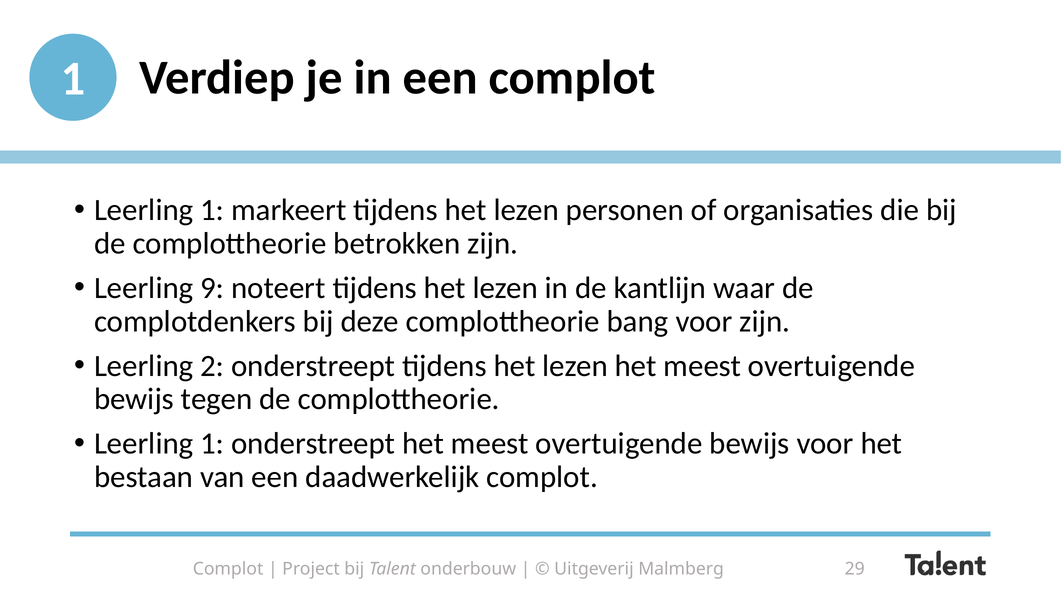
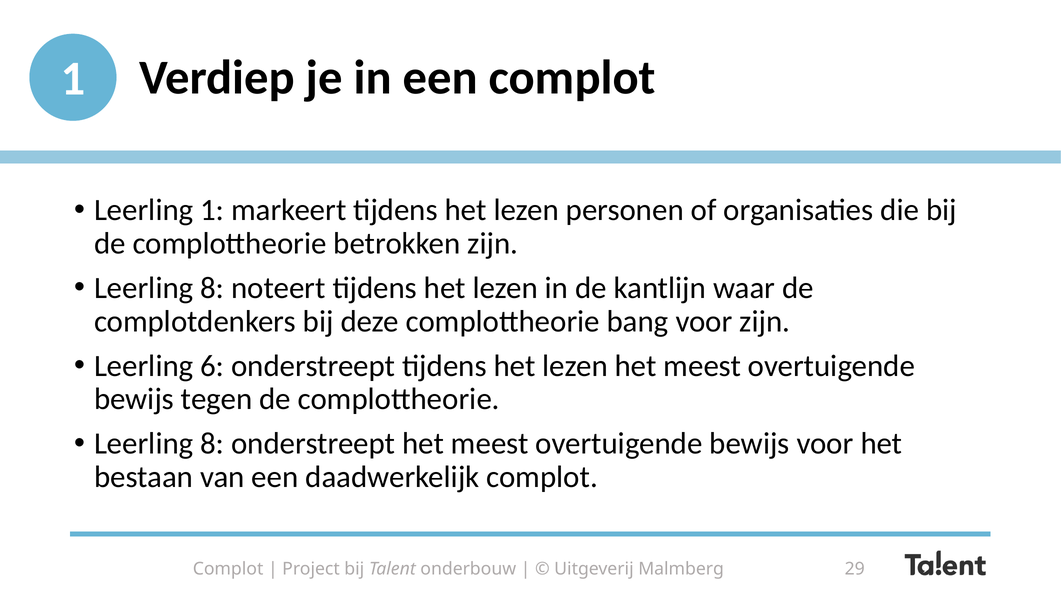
9 at (212, 288): 9 -> 8
2: 2 -> 6
1 at (212, 443): 1 -> 8
